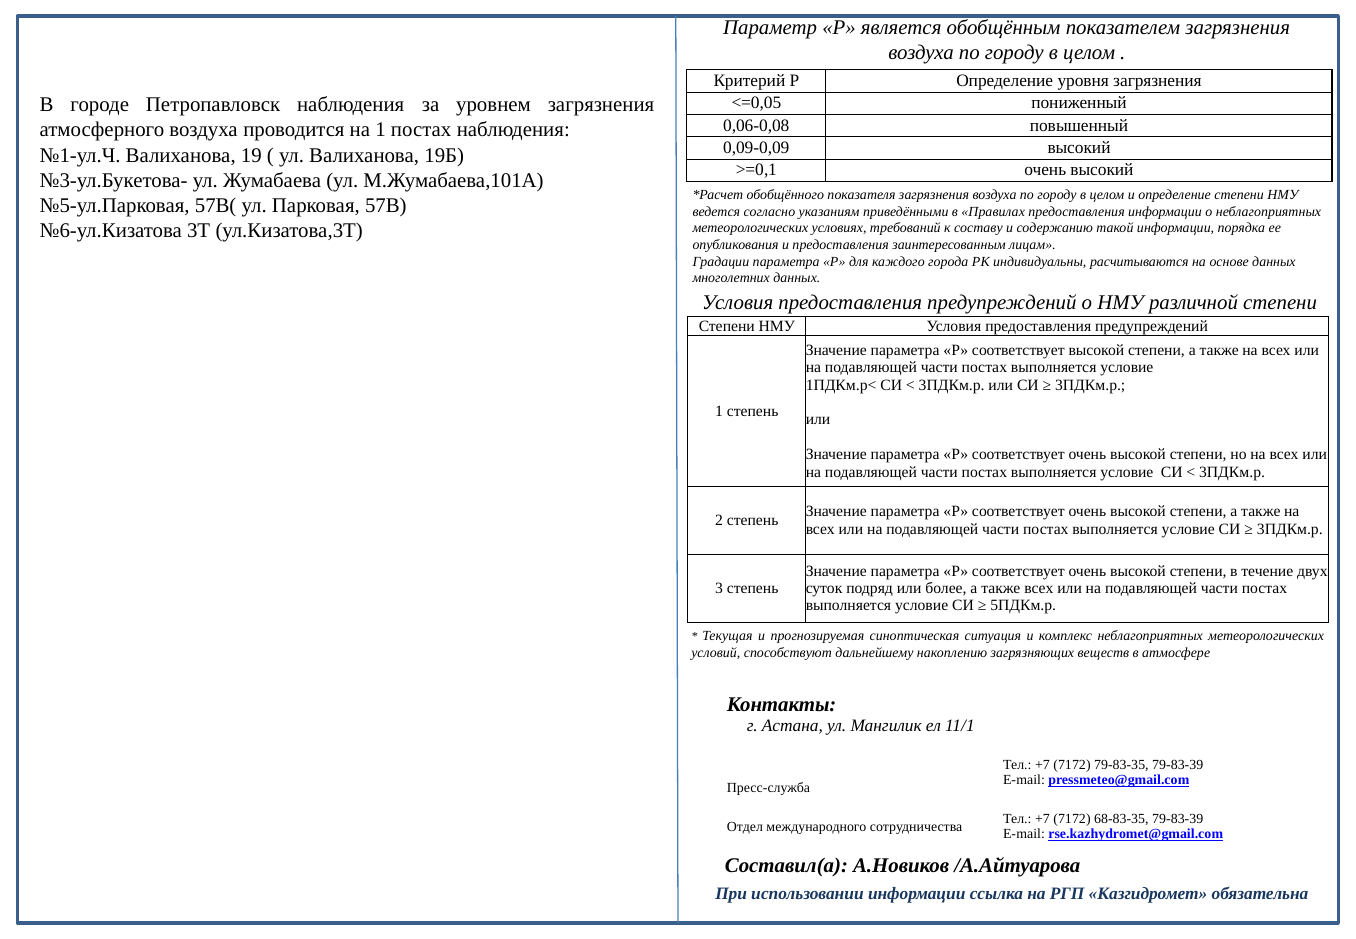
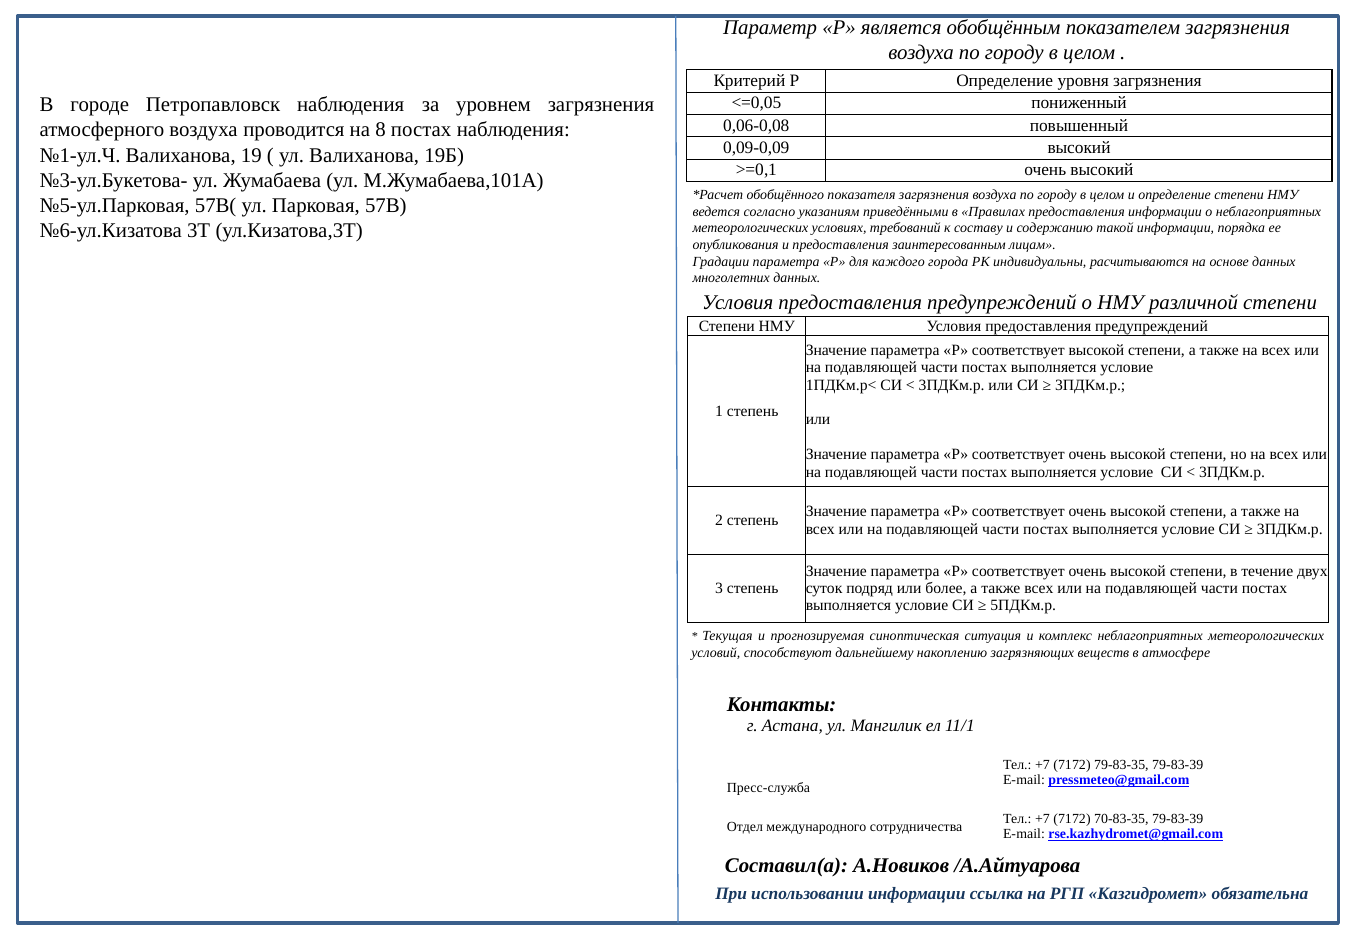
на 1: 1 -> 8
68-83-35: 68-83-35 -> 70-83-35
